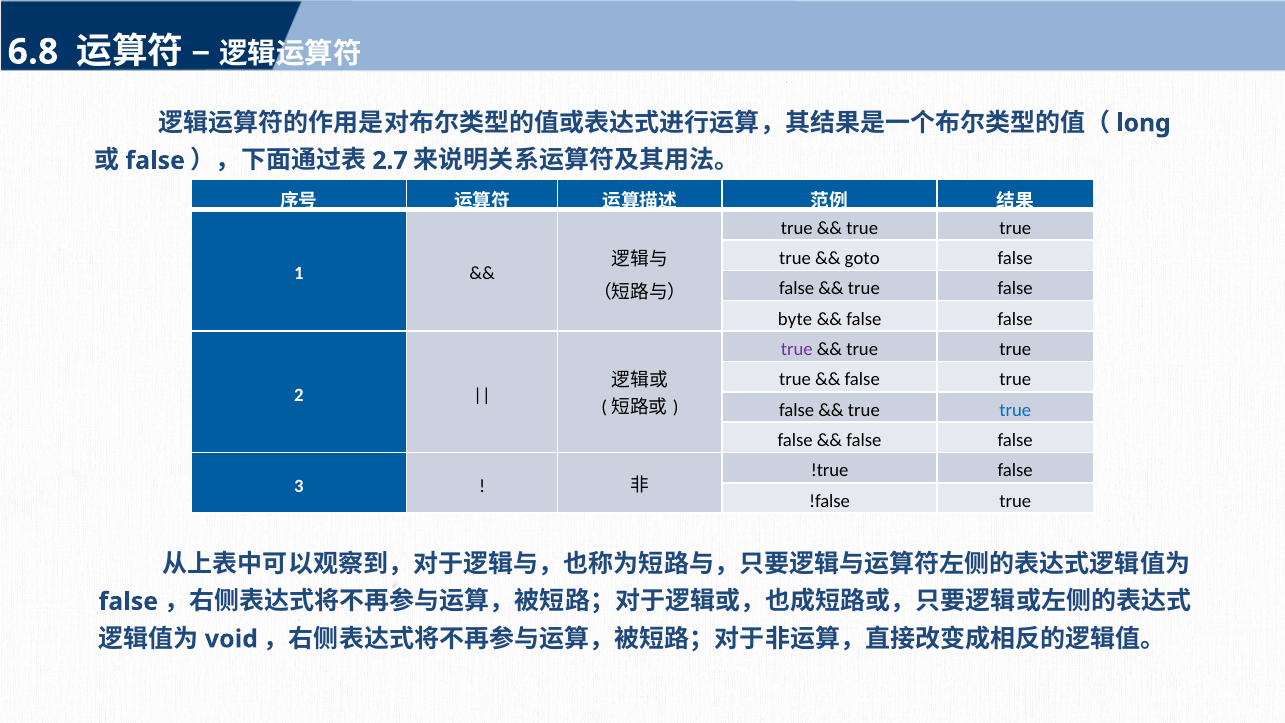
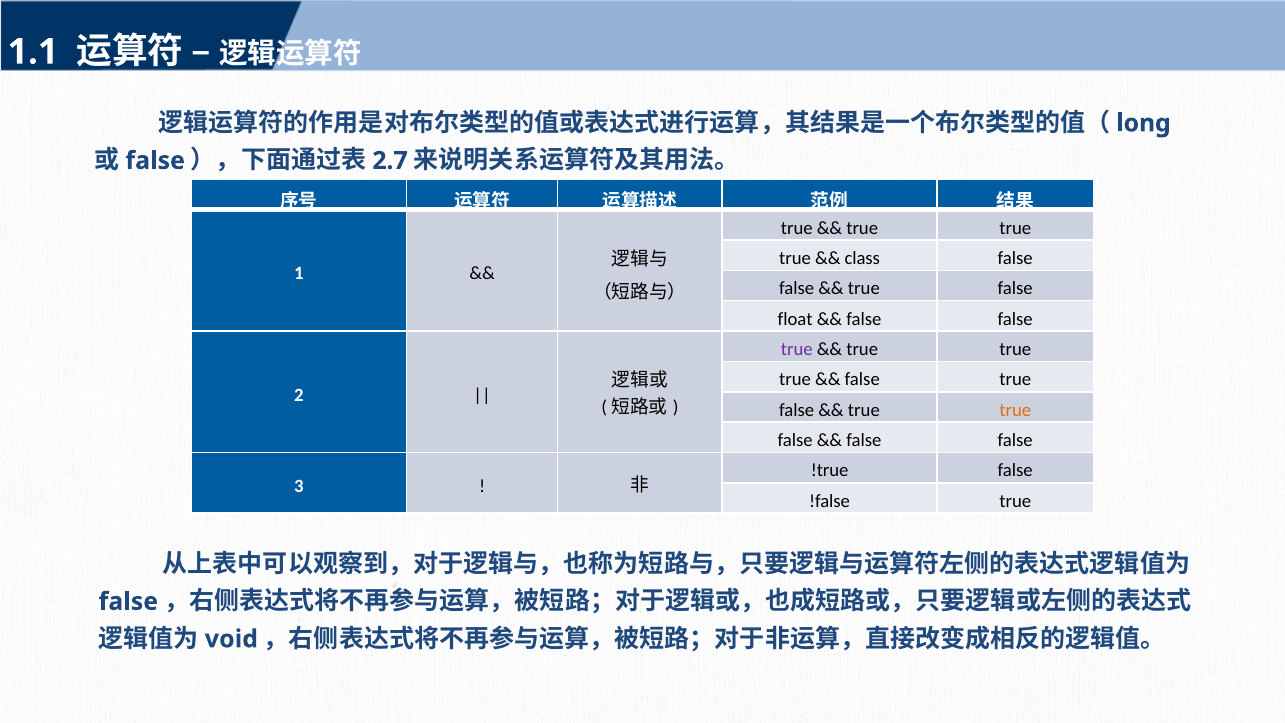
6.8: 6.8 -> 1.1
goto: goto -> class
byte: byte -> float
true at (1015, 410) colour: blue -> orange
